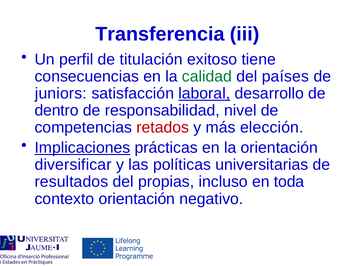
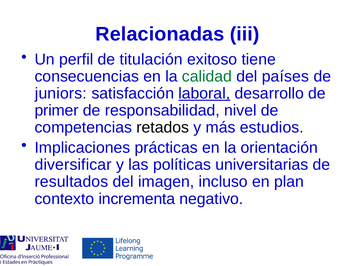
Transferencia: Transferencia -> Relacionadas
dentro: dentro -> primer
retados colour: red -> black
elección: elección -> estudios
Implicaciones underline: present -> none
propias: propias -> imagen
toda: toda -> plan
contexto orientación: orientación -> incrementa
